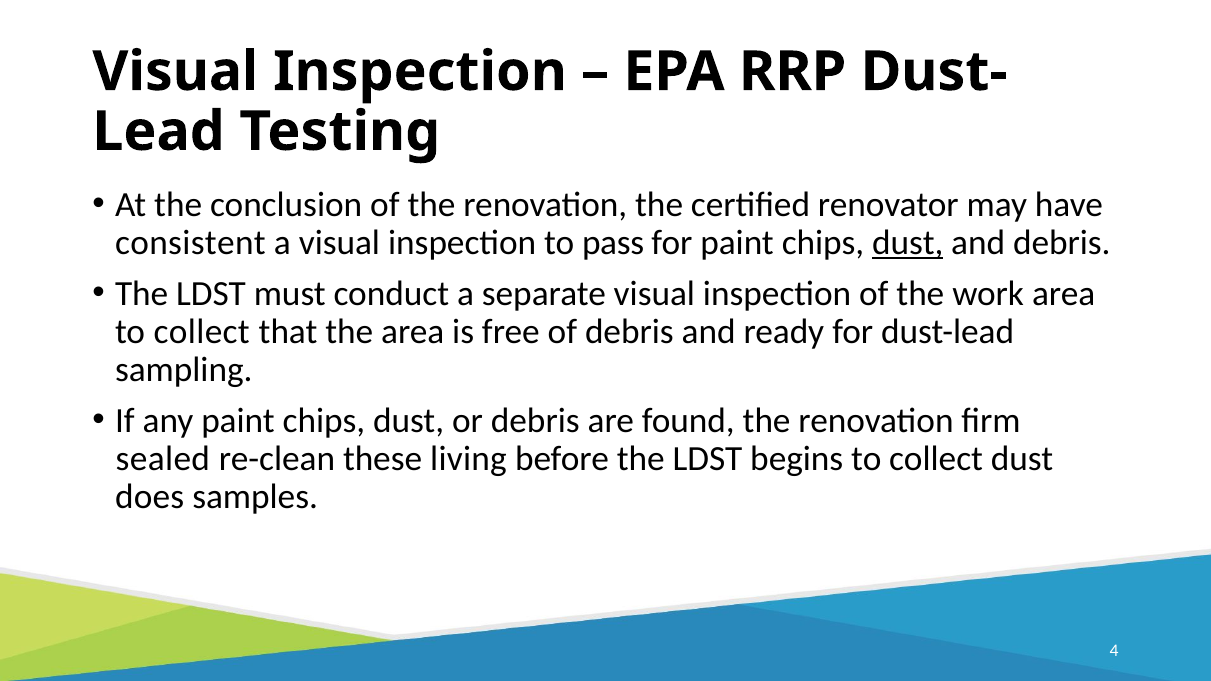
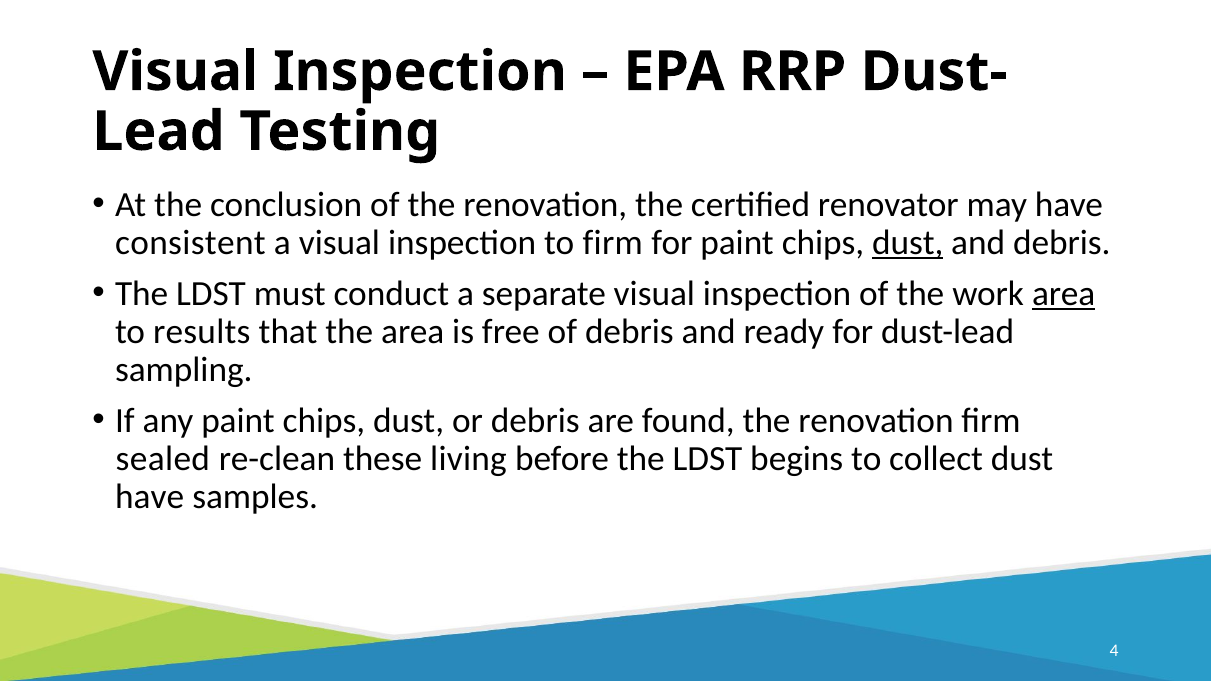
to pass: pass -> firm
area at (1064, 294) underline: none -> present
collect at (202, 332): collect -> results
does at (150, 497): does -> have
